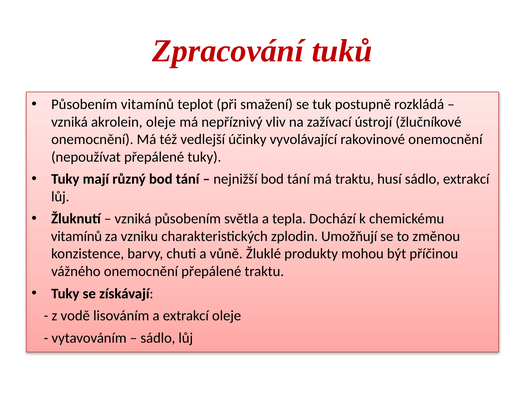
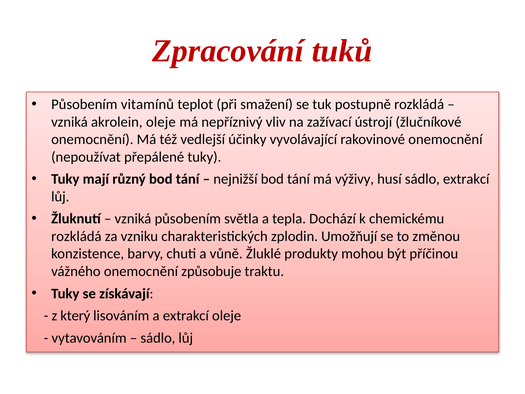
má traktu: traktu -> výživy
vitamínů at (76, 236): vitamínů -> rozkládá
onemocnění přepálené: přepálené -> způsobuje
vodě: vodě -> který
